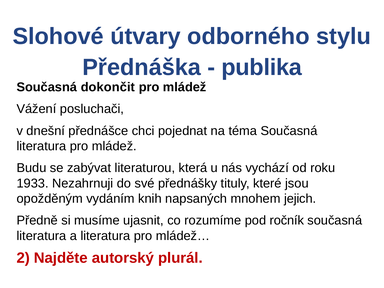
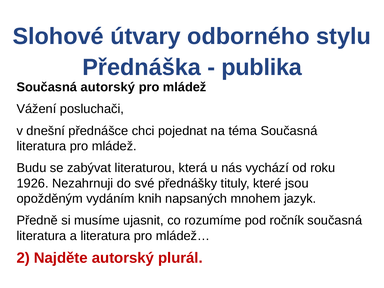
Současná dokončit: dokončit -> autorský
1933: 1933 -> 1926
jejich: jejich -> jazyk
